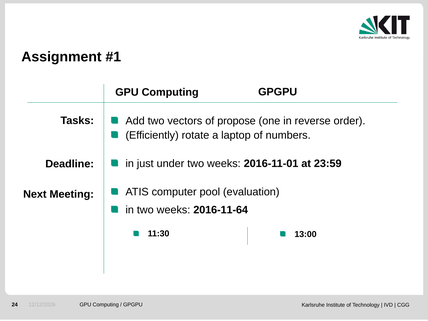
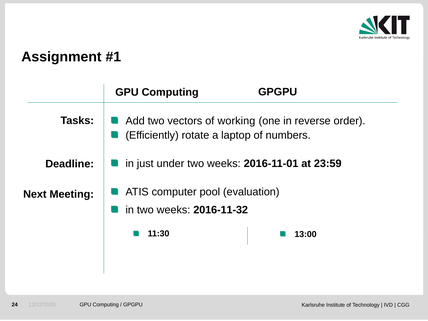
propose: propose -> working
2016-11-64: 2016-11-64 -> 2016-11-32
